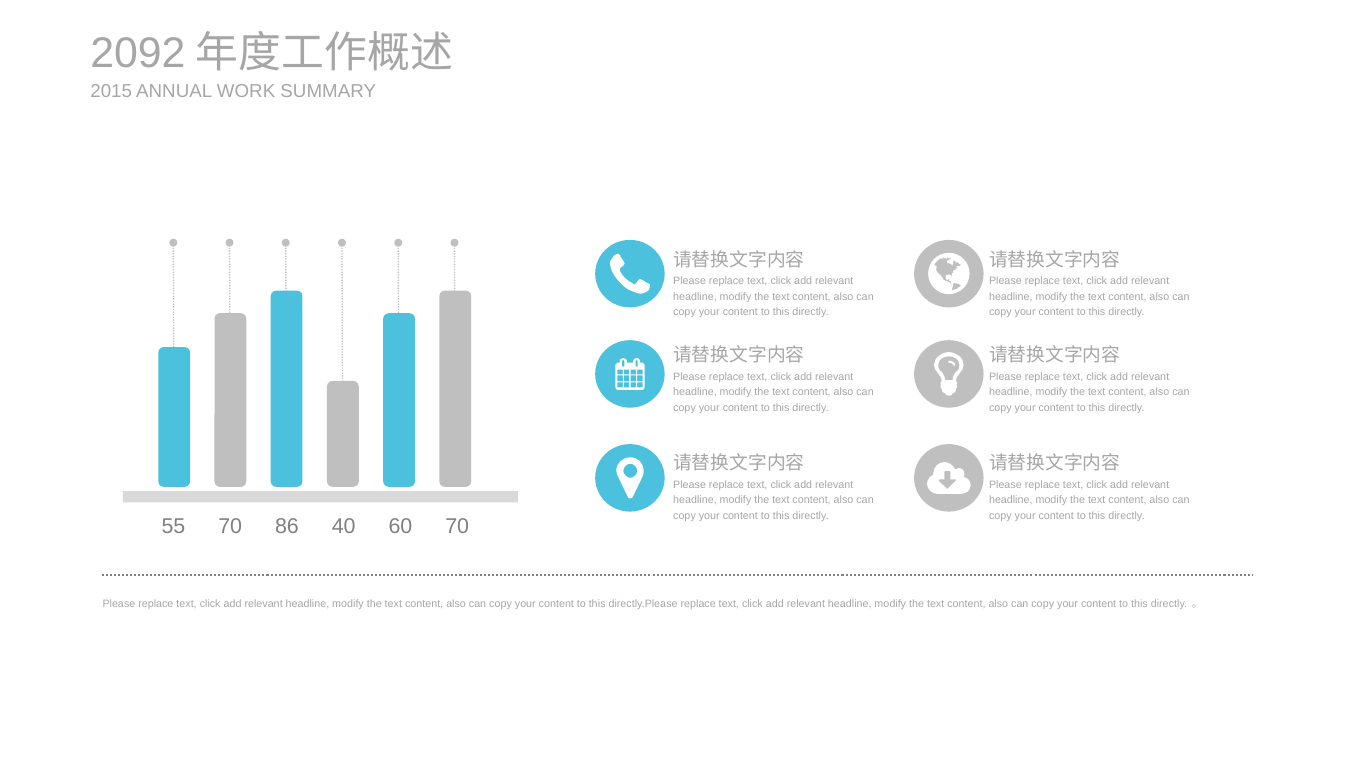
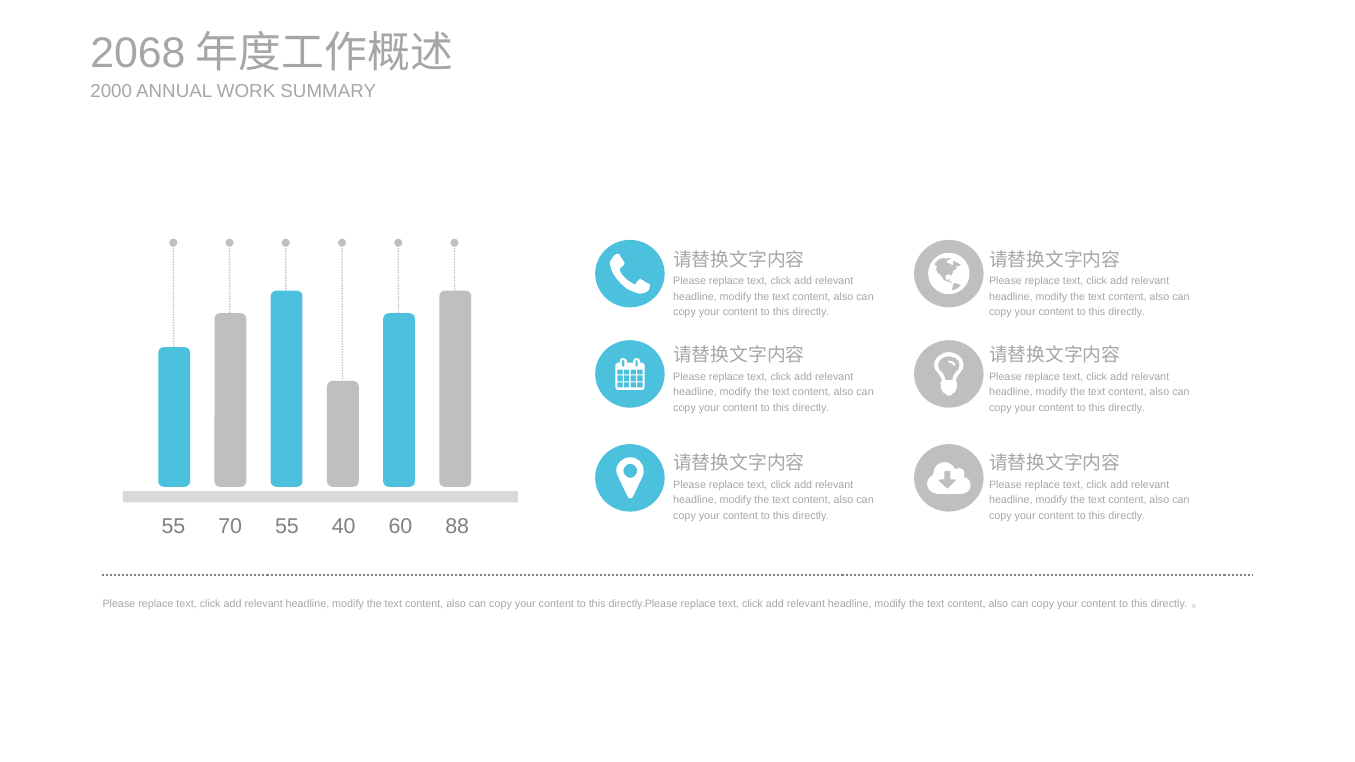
2092: 2092 -> 2068
2015: 2015 -> 2000
70 86: 86 -> 55
60 70: 70 -> 88
